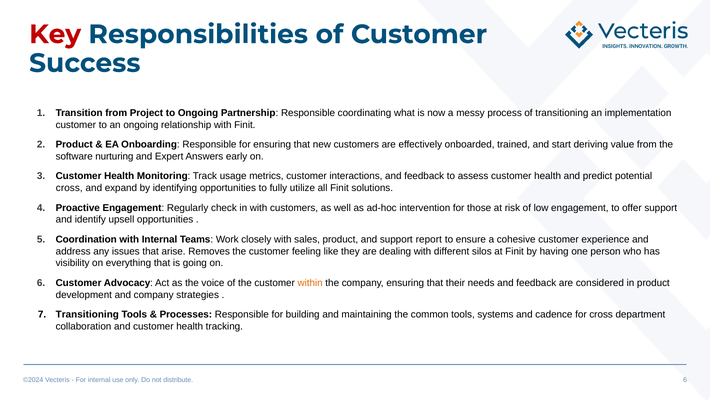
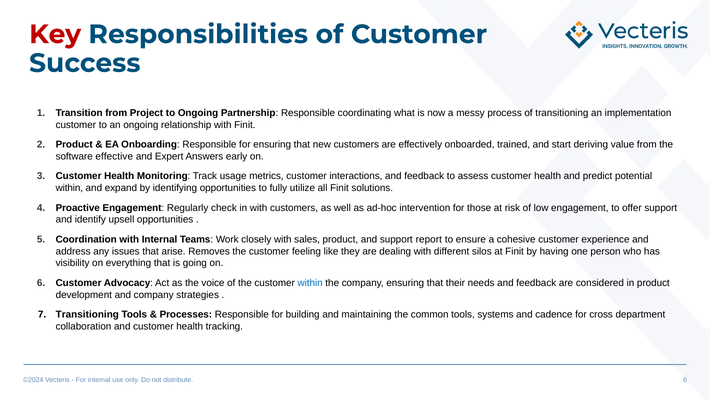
nurturing: nurturing -> effective
cross at (69, 188): cross -> within
within at (310, 283) colour: orange -> blue
